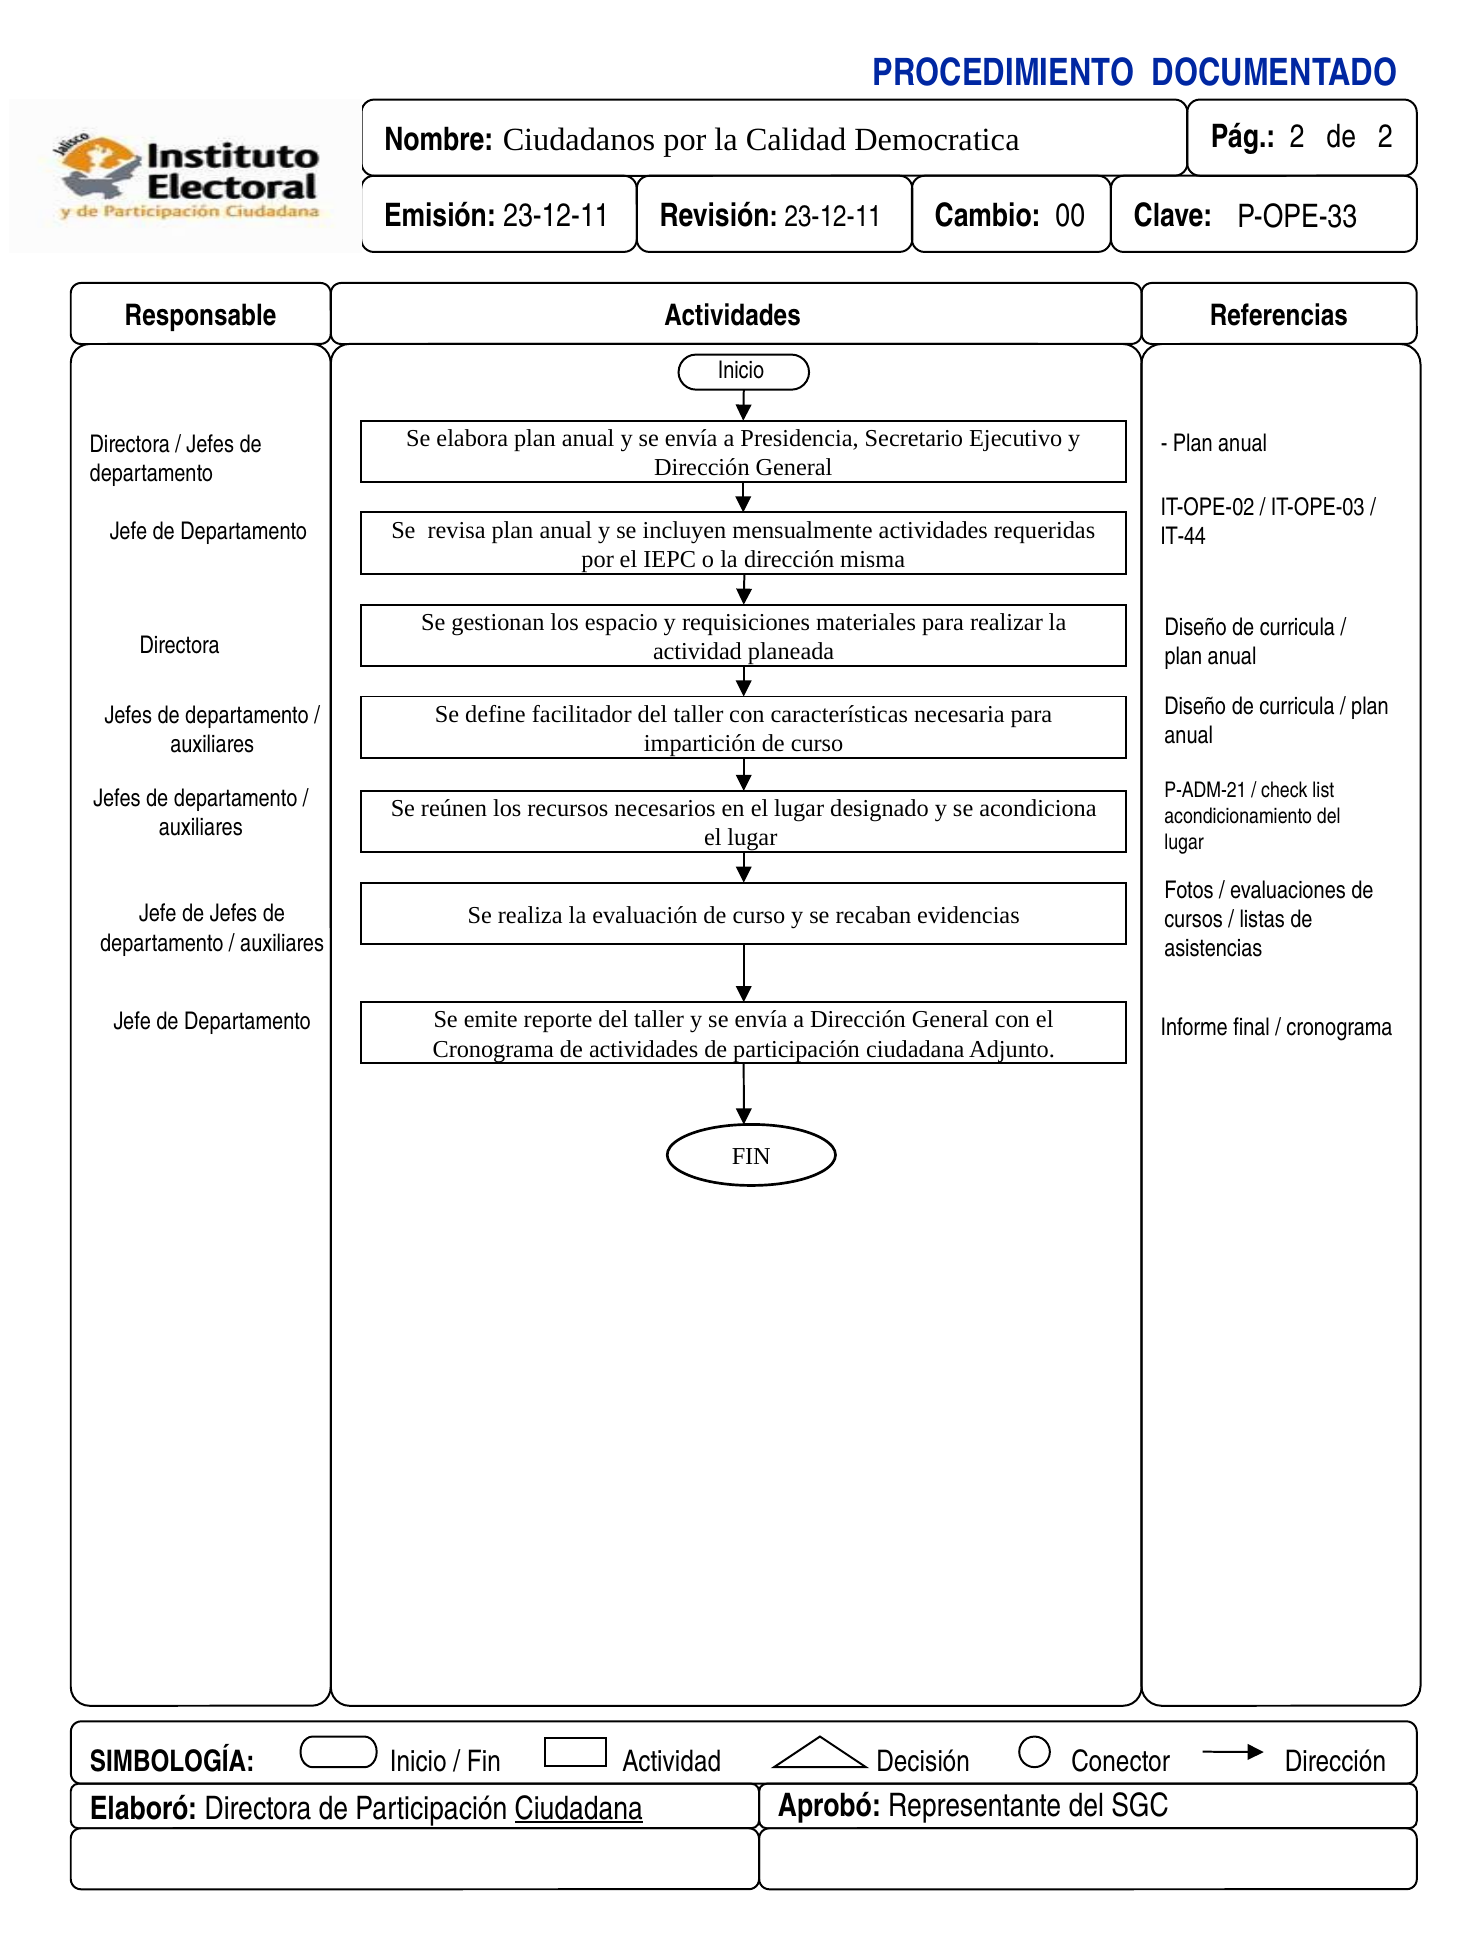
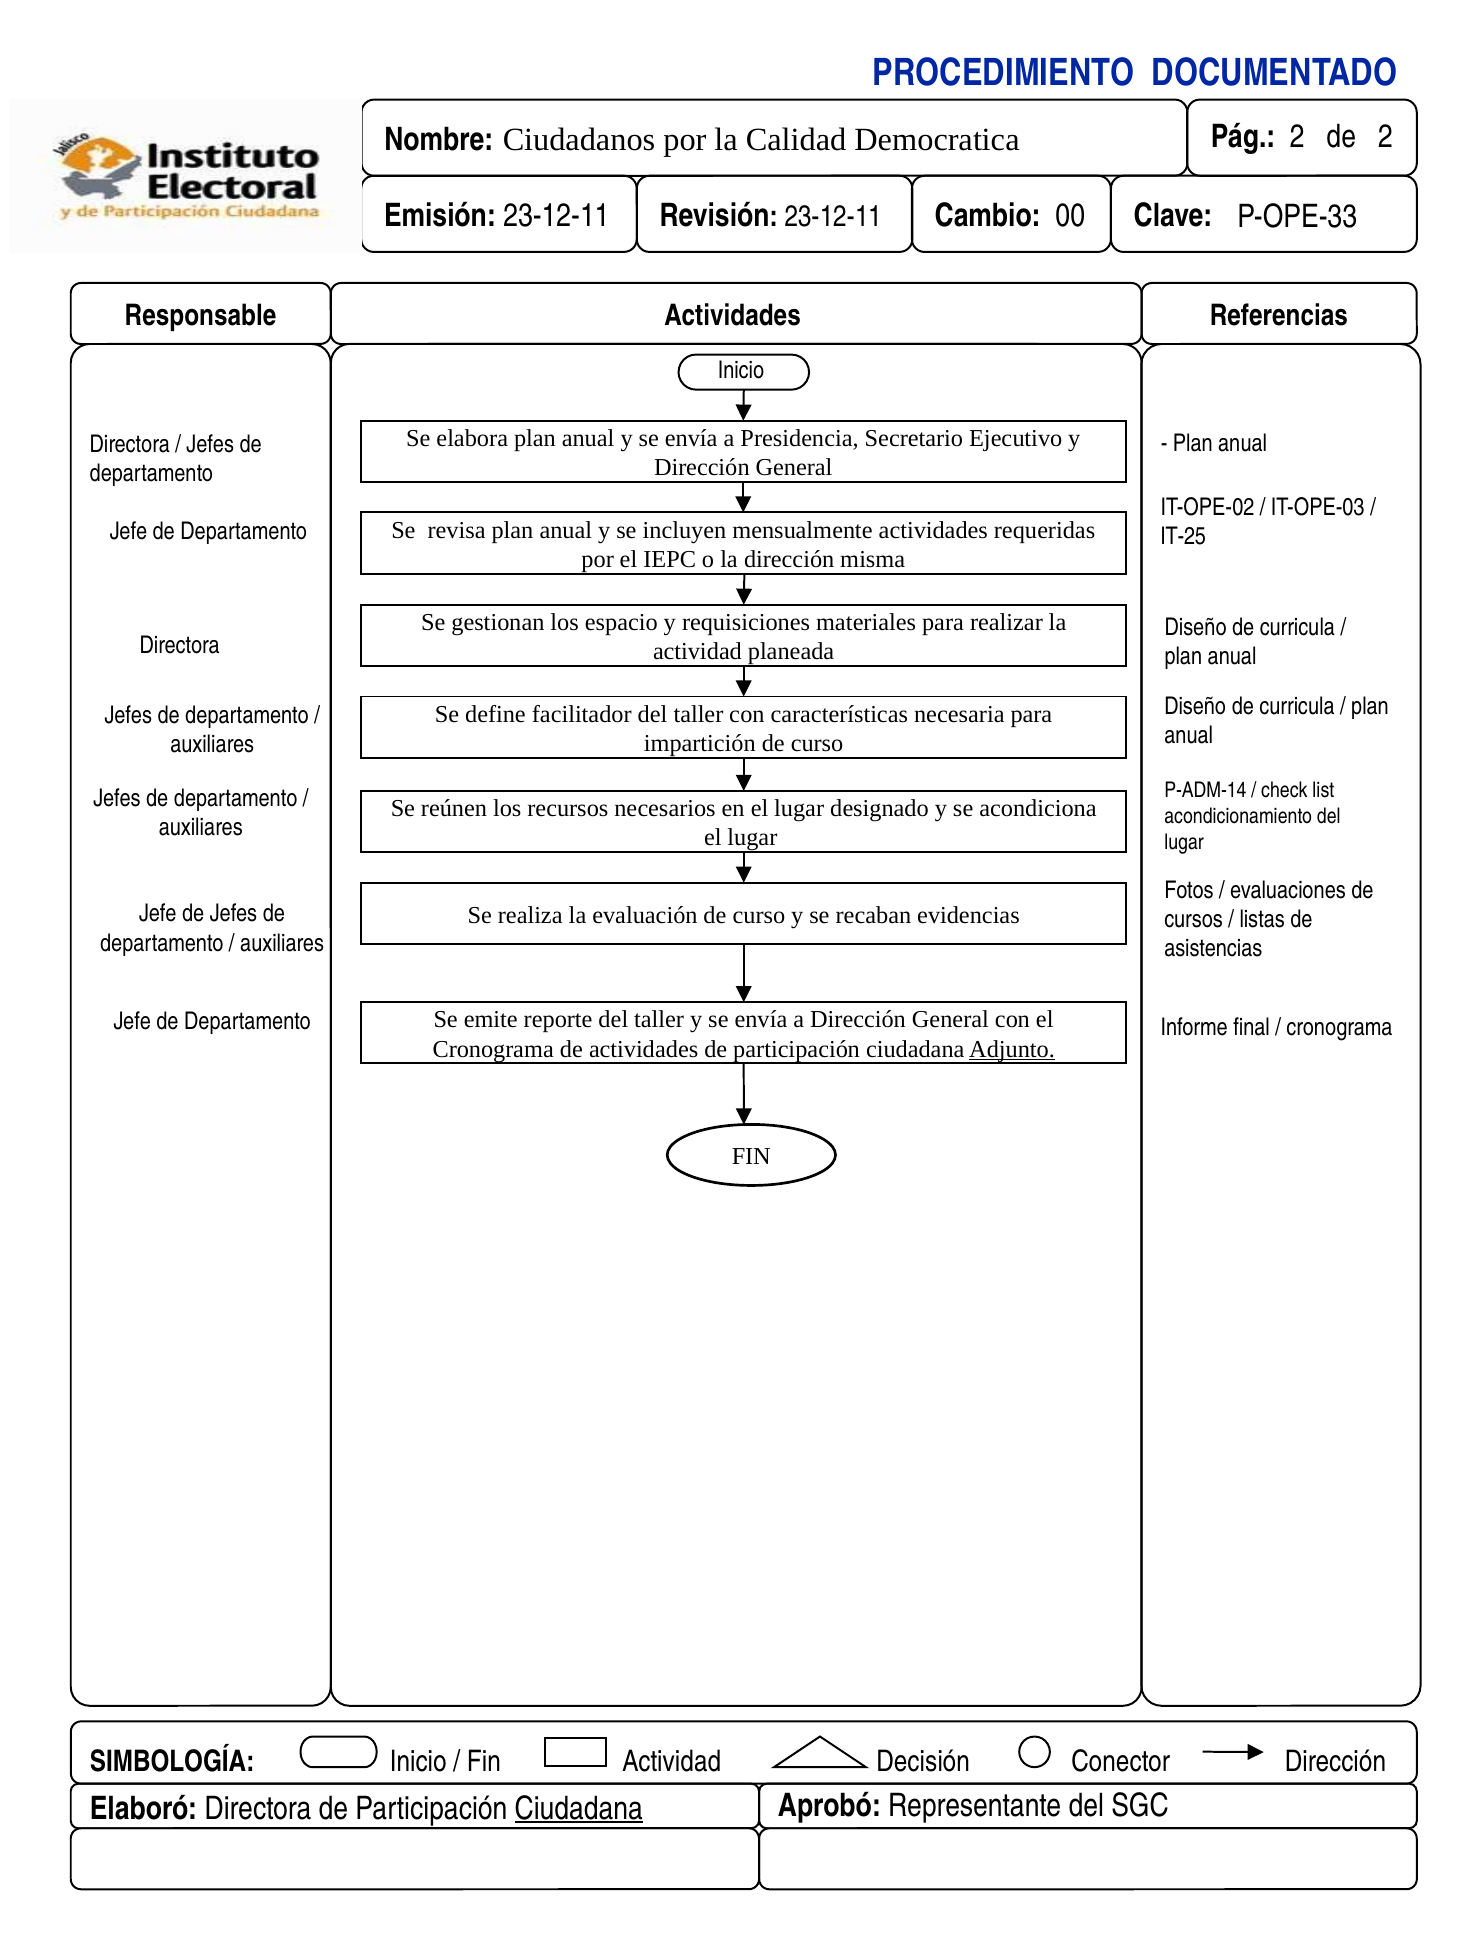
IT-44: IT-44 -> IT-25
P-ADM-21: P-ADM-21 -> P-ADM-14
Adjunto underline: none -> present
